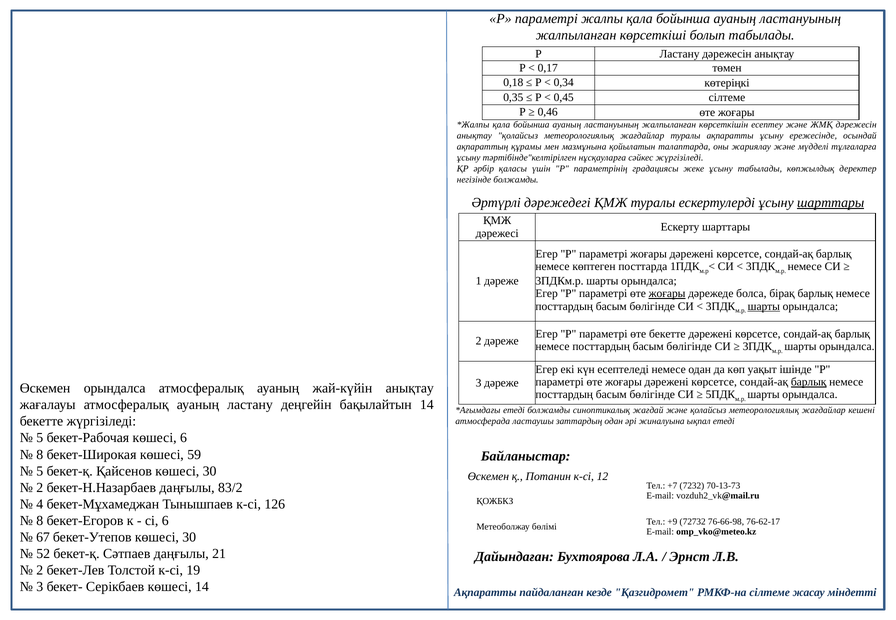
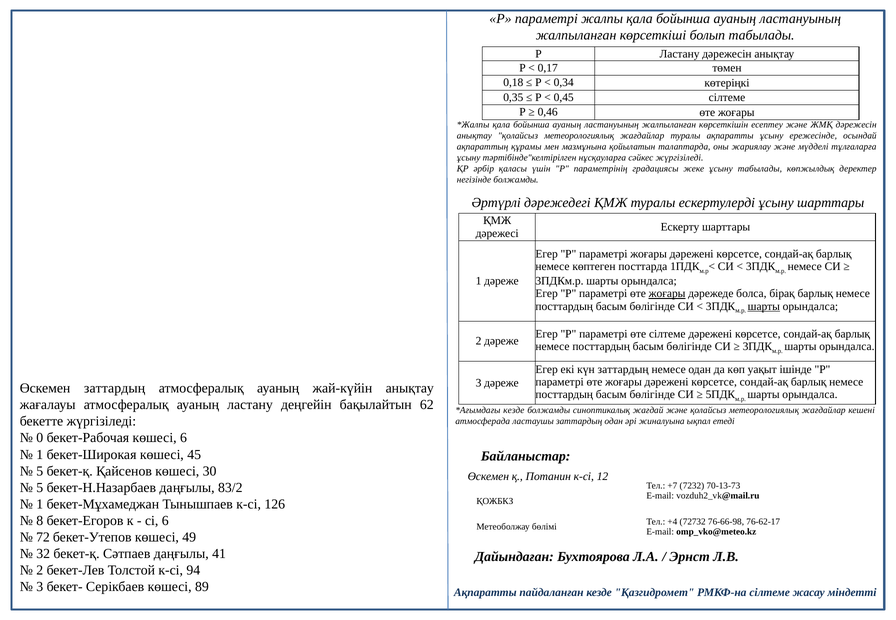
шарттары at (831, 203) underline: present -> none
өте бекетте: бекетте -> сілтеме
күн есептеледі: есептеледі -> заттардың
барлық at (809, 382) underline: present -> none
Өскемен орындалса: орындалса -> заттардың
бақылайтын 14: 14 -> 62
етеді at (514, 411): етеді -> кезде
5 at (40, 438): 5 -> 0
8 at (40, 455): 8 -> 1
59: 59 -> 45
2 at (40, 488): 2 -> 5
4 at (40, 504): 4 -> 1
+9: +9 -> +4
67: 67 -> 72
бекет-Утепов көшесі 30: 30 -> 49
52: 52 -> 32
21: 21 -> 41
19: 19 -> 94
көшесі 14: 14 -> 89
